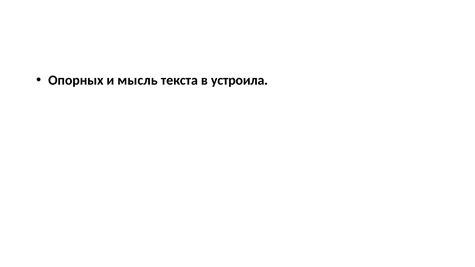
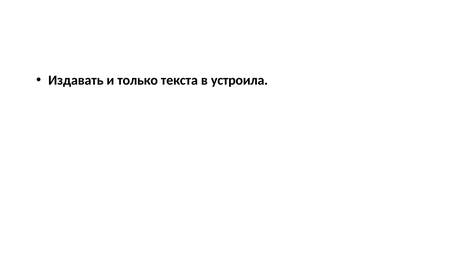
Опорных: Опорных -> Издавать
мысль: мысль -> только
